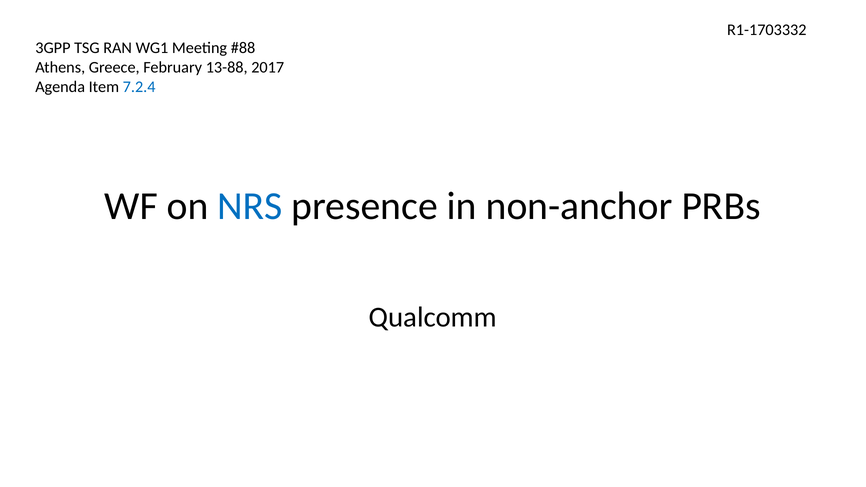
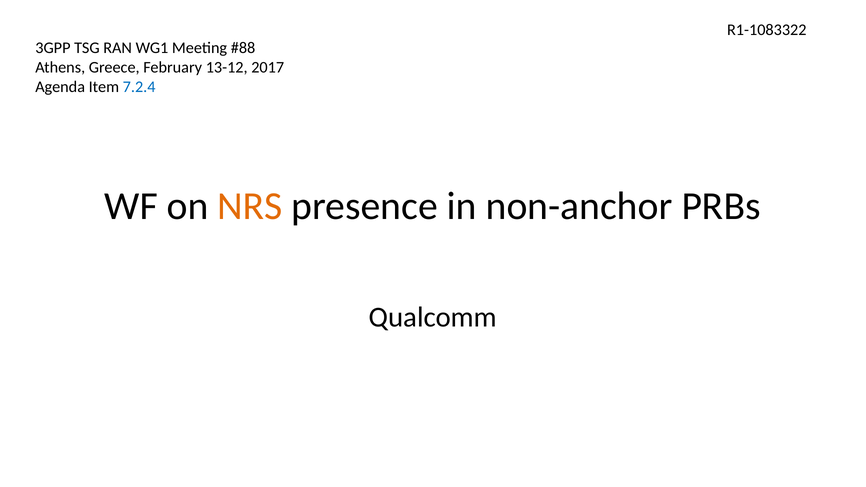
R1-1703332: R1-1703332 -> R1-1083322
13-88: 13-88 -> 13-12
NRS colour: blue -> orange
